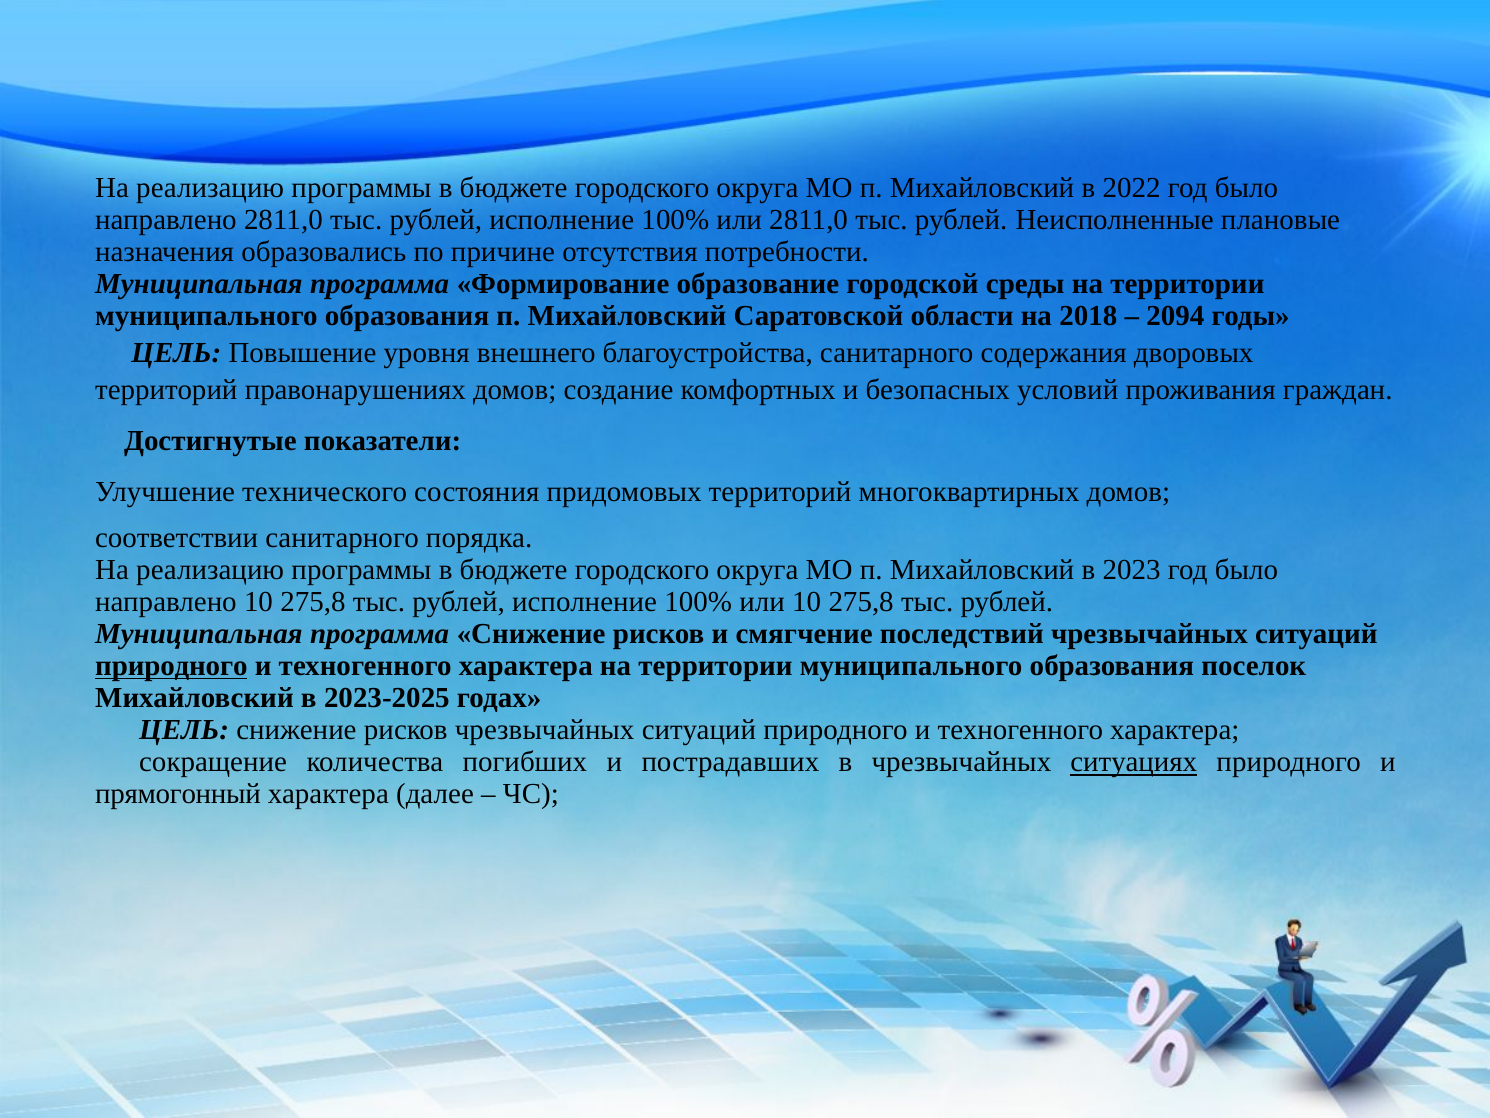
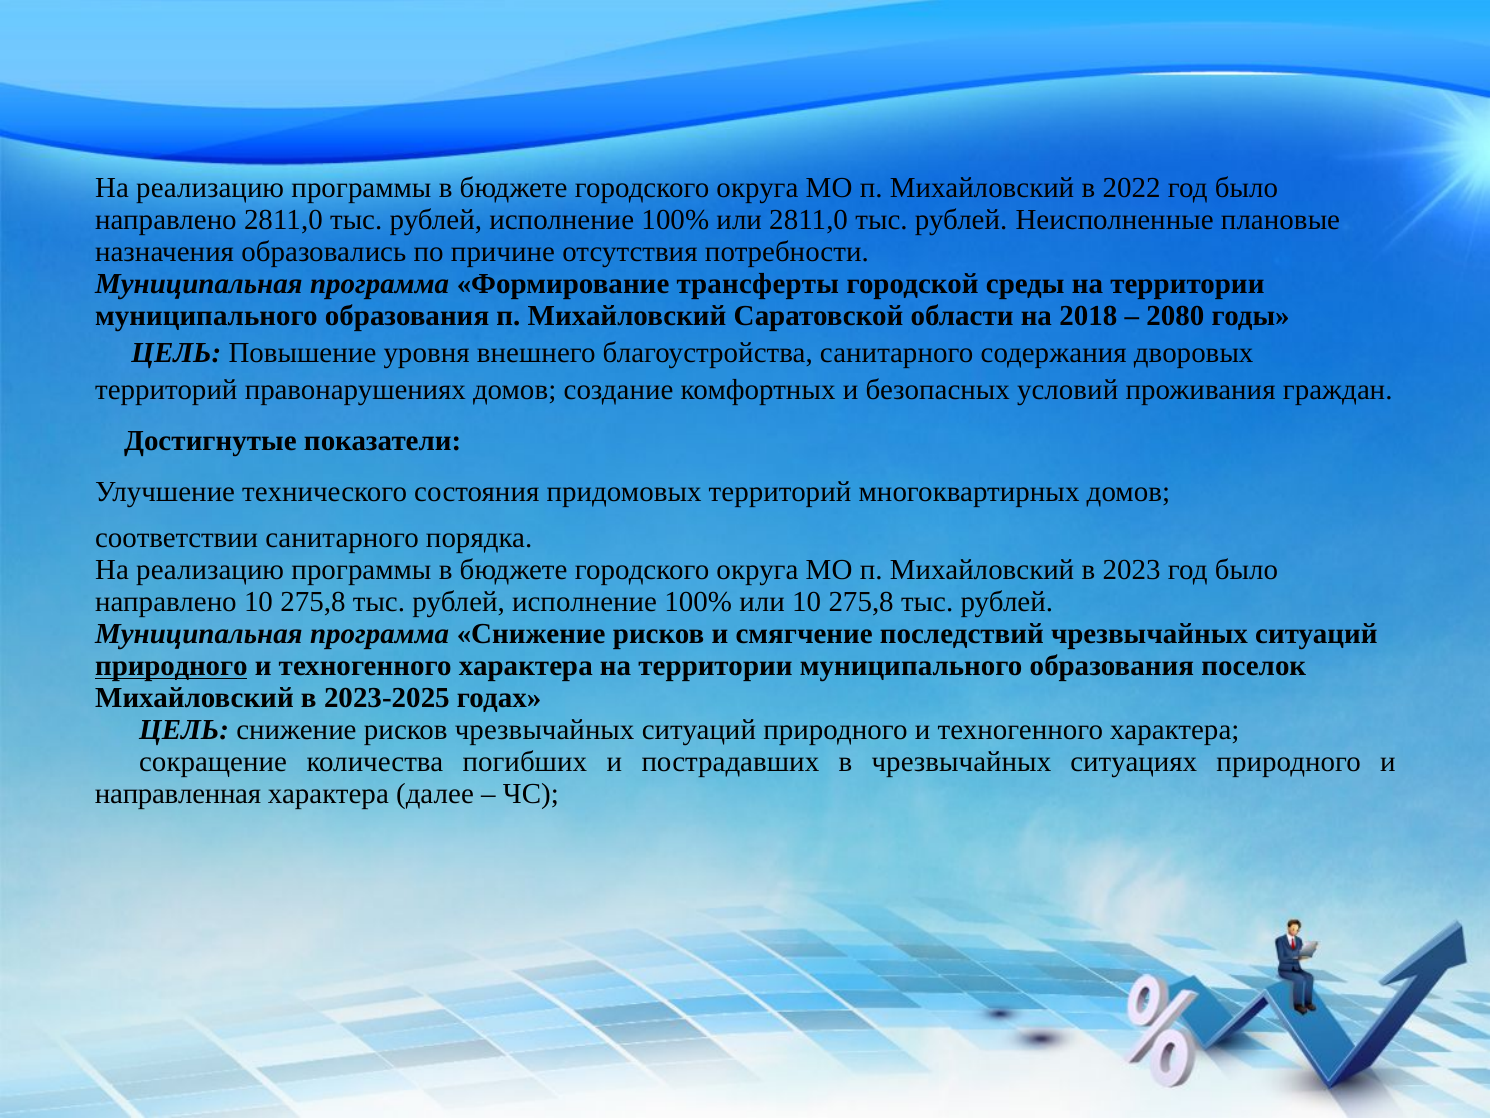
образование: образование -> трансферты
2094: 2094 -> 2080
ситуациях underline: present -> none
прямогонный: прямогонный -> направленная
